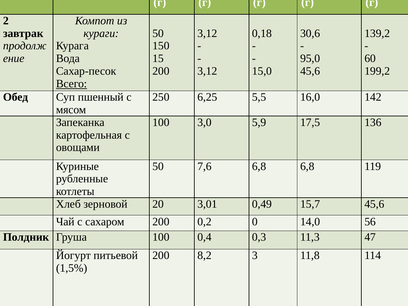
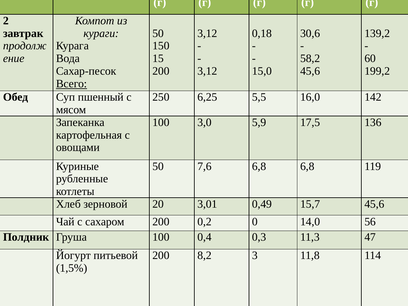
95,0: 95,0 -> 58,2
